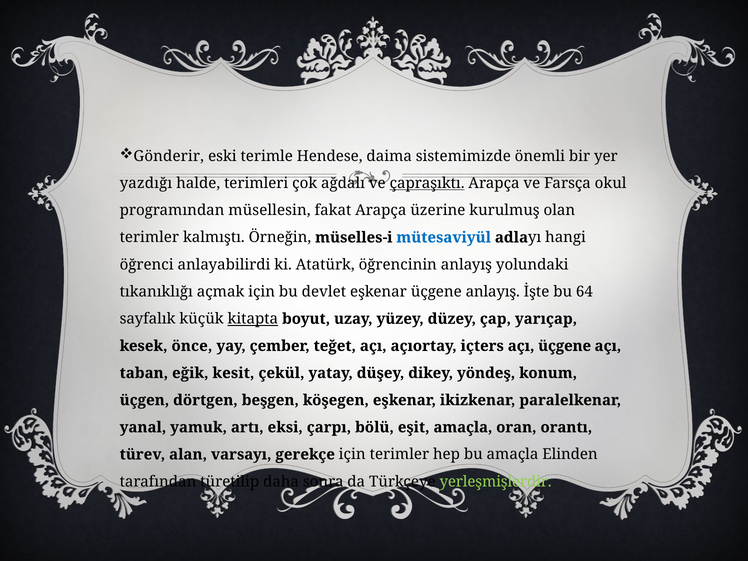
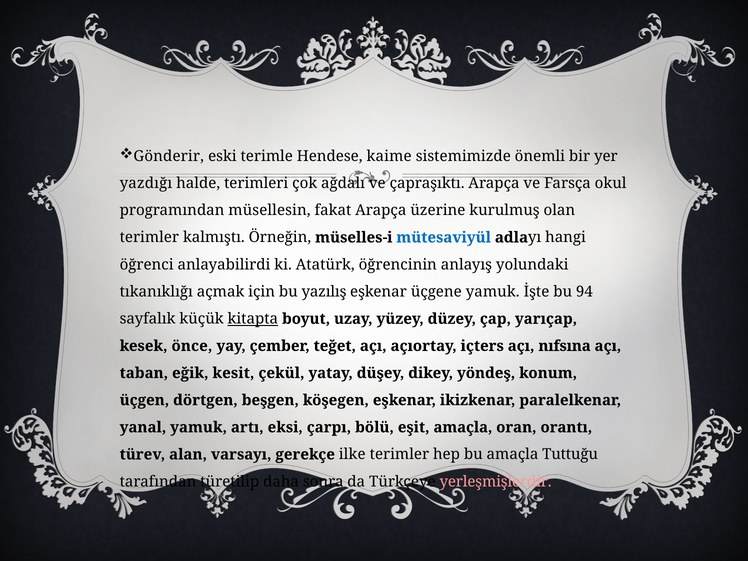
daima: daima -> kaime
çapraşıktı underline: present -> none
devlet: devlet -> yazılış
üçgene anlayış: anlayış -> yamuk
64: 64 -> 94
açı üçgene: üçgene -> nıfsına
gerekçe için: için -> ilke
Elinden: Elinden -> Tuttuğu
yerleşmişlerdir colour: light green -> pink
